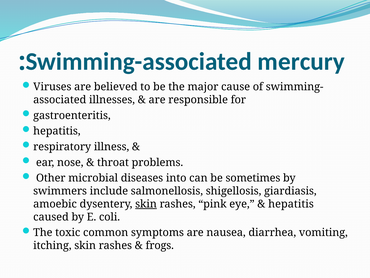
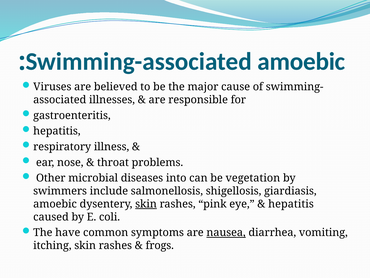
Swimming-associated mercury: mercury -> amoebic
sometimes: sometimes -> vegetation
toxic: toxic -> have
nausea underline: none -> present
